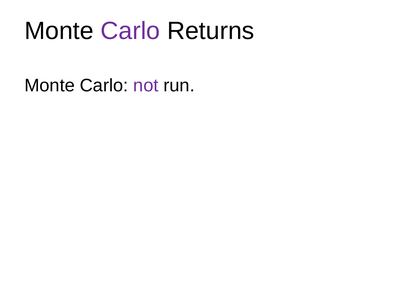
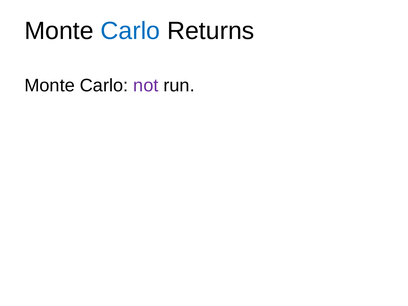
Carlo at (130, 31) colour: purple -> blue
